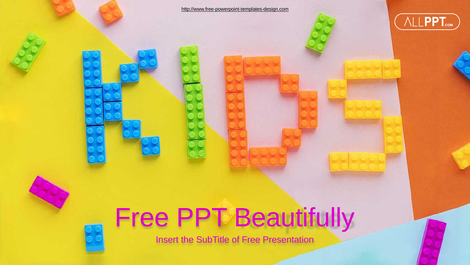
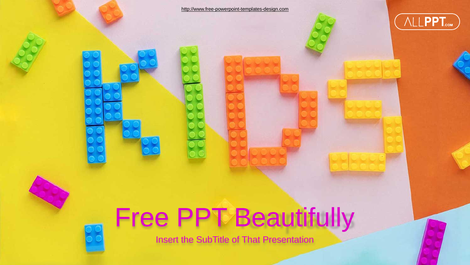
of Free: Free -> That
